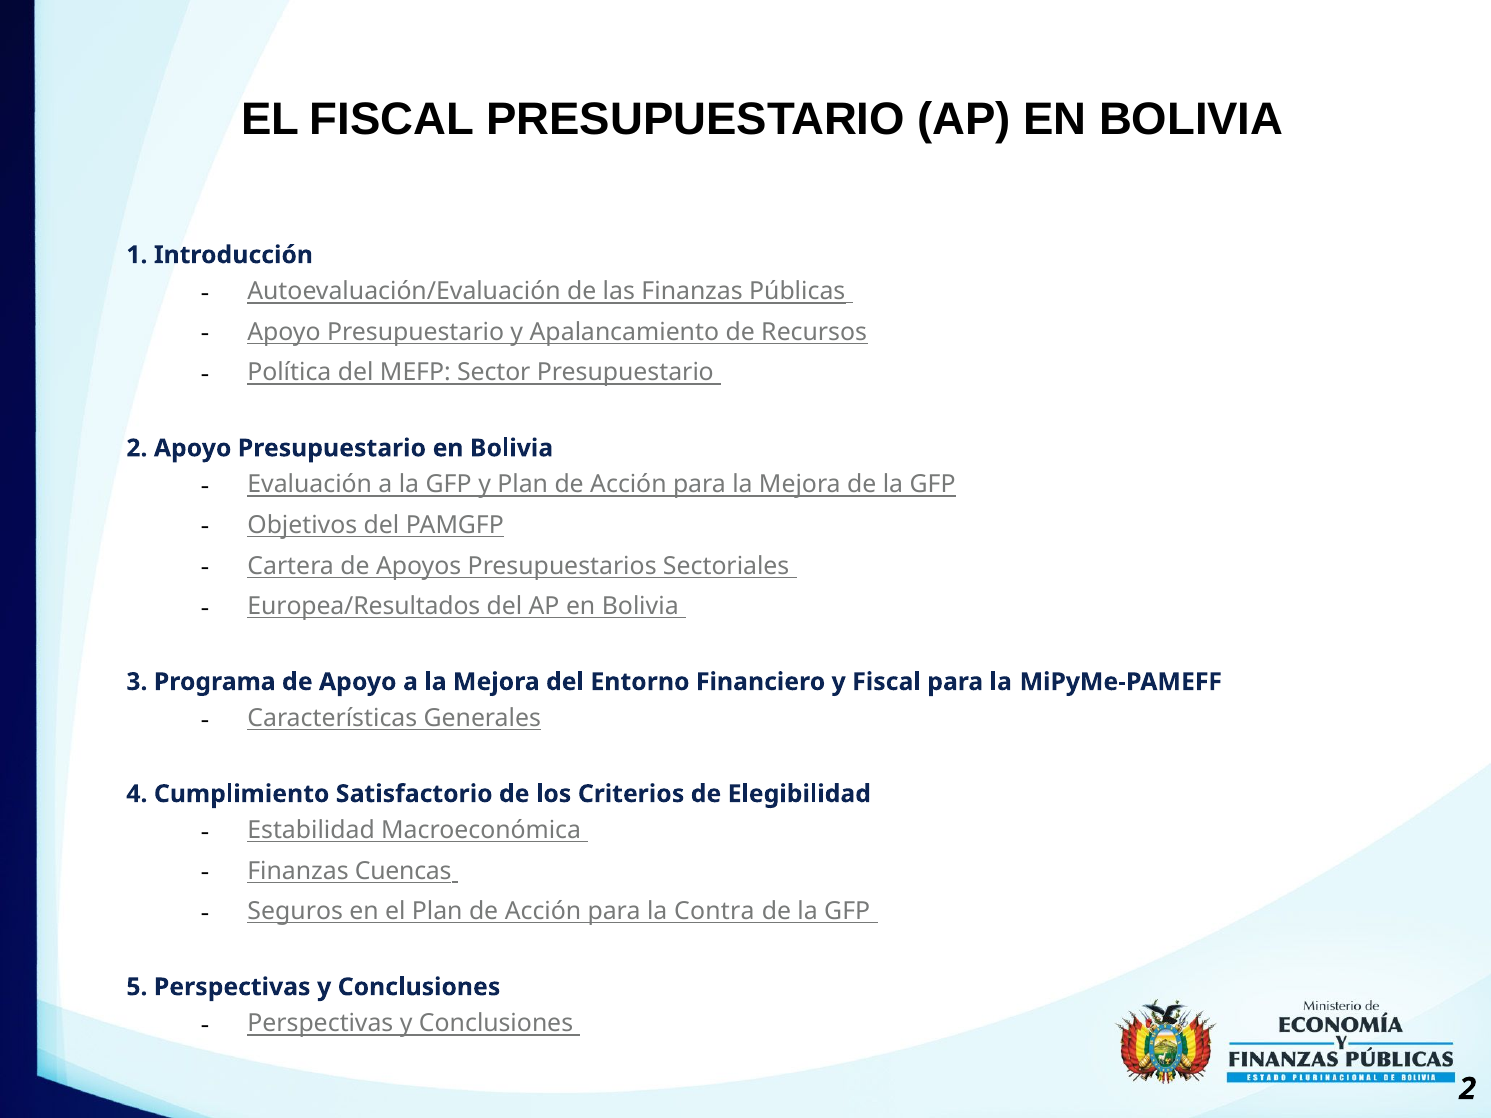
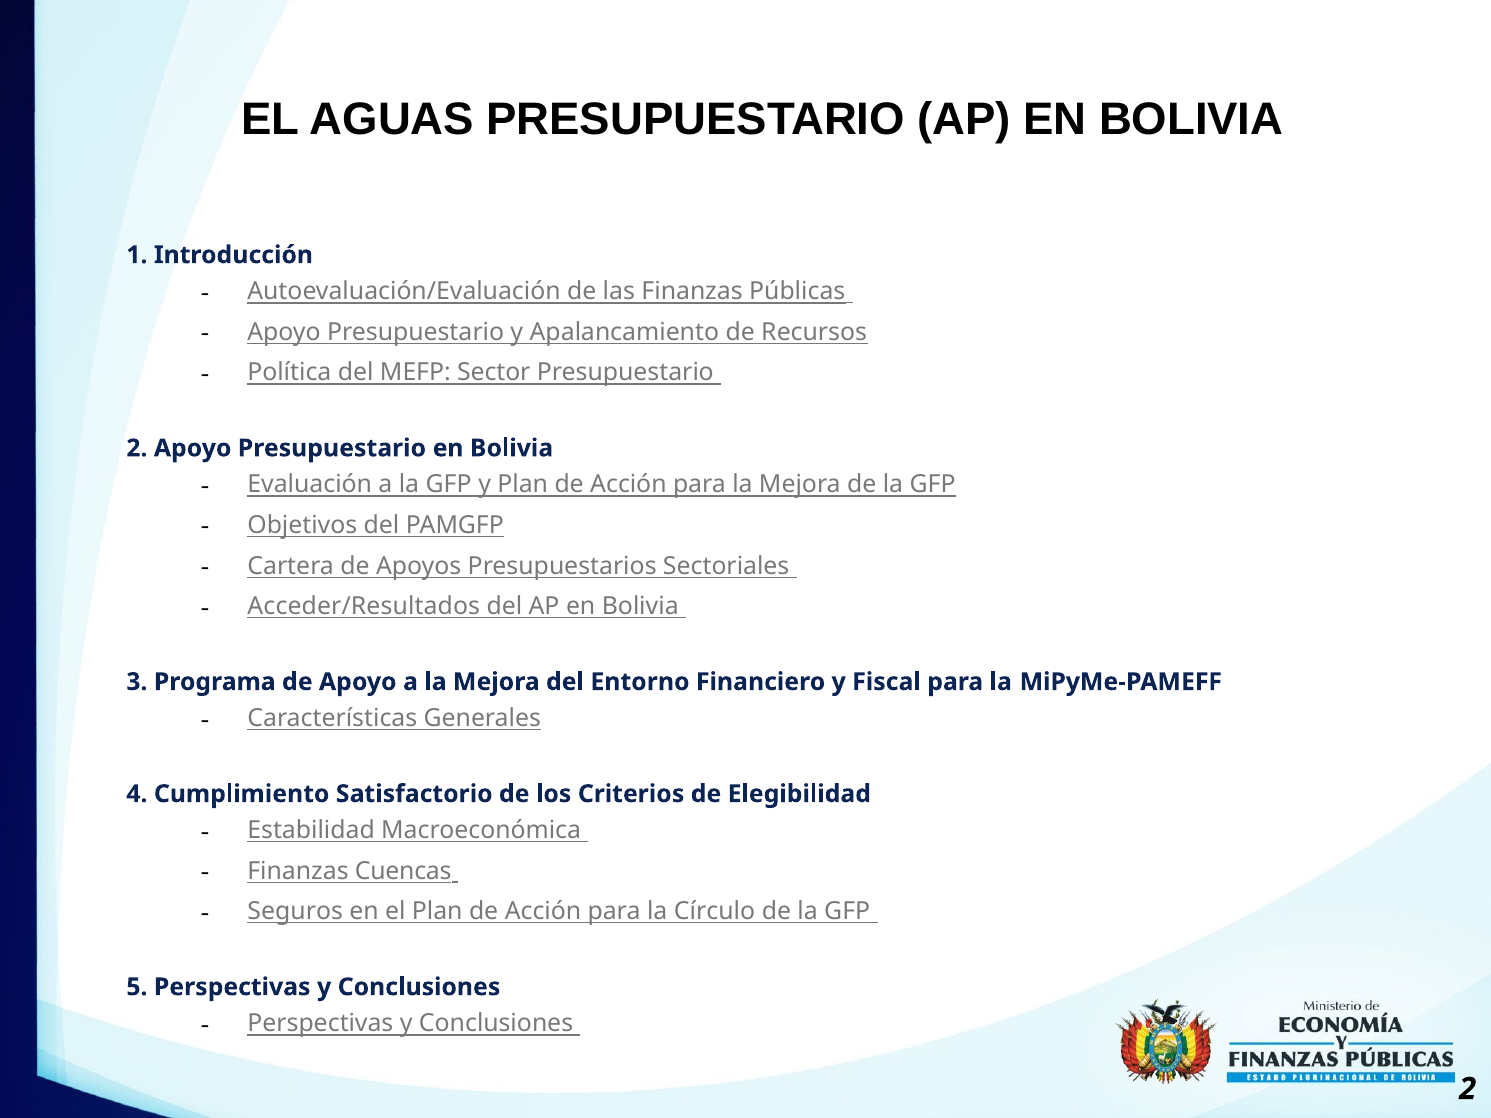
EL FISCAL: FISCAL -> AGUAS
Europea/Resultados: Europea/Resultados -> Acceder/Resultados
Contra: Contra -> Círculo
